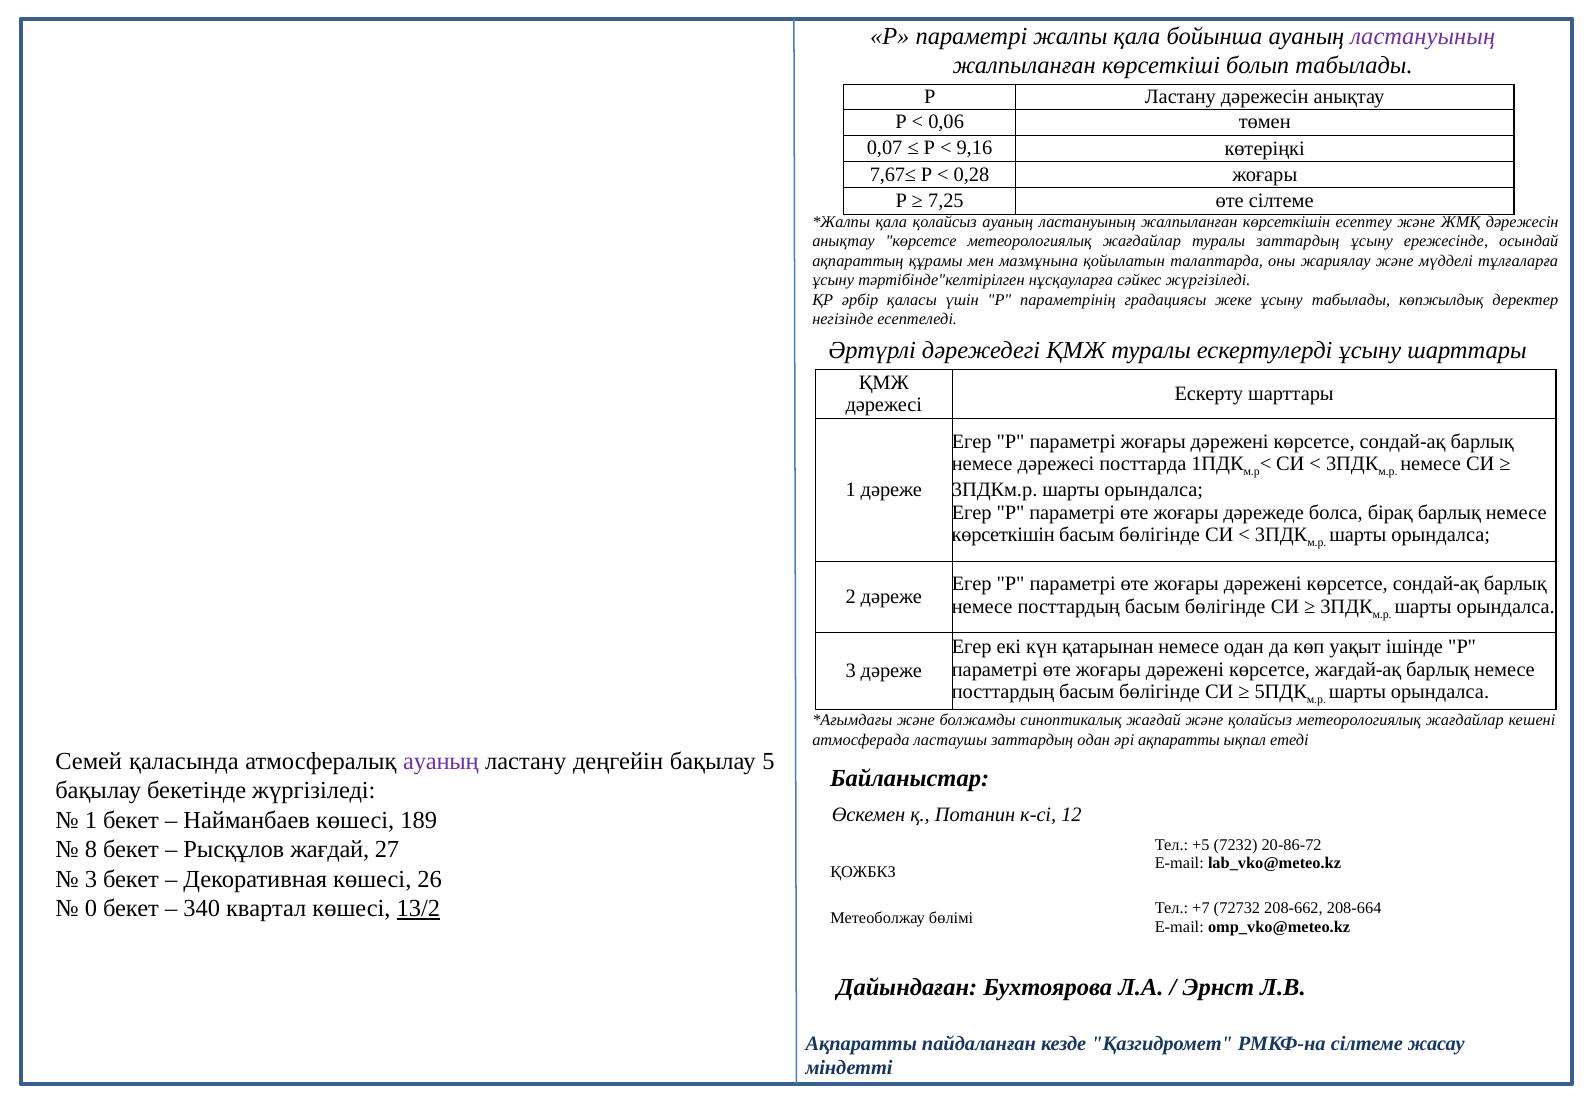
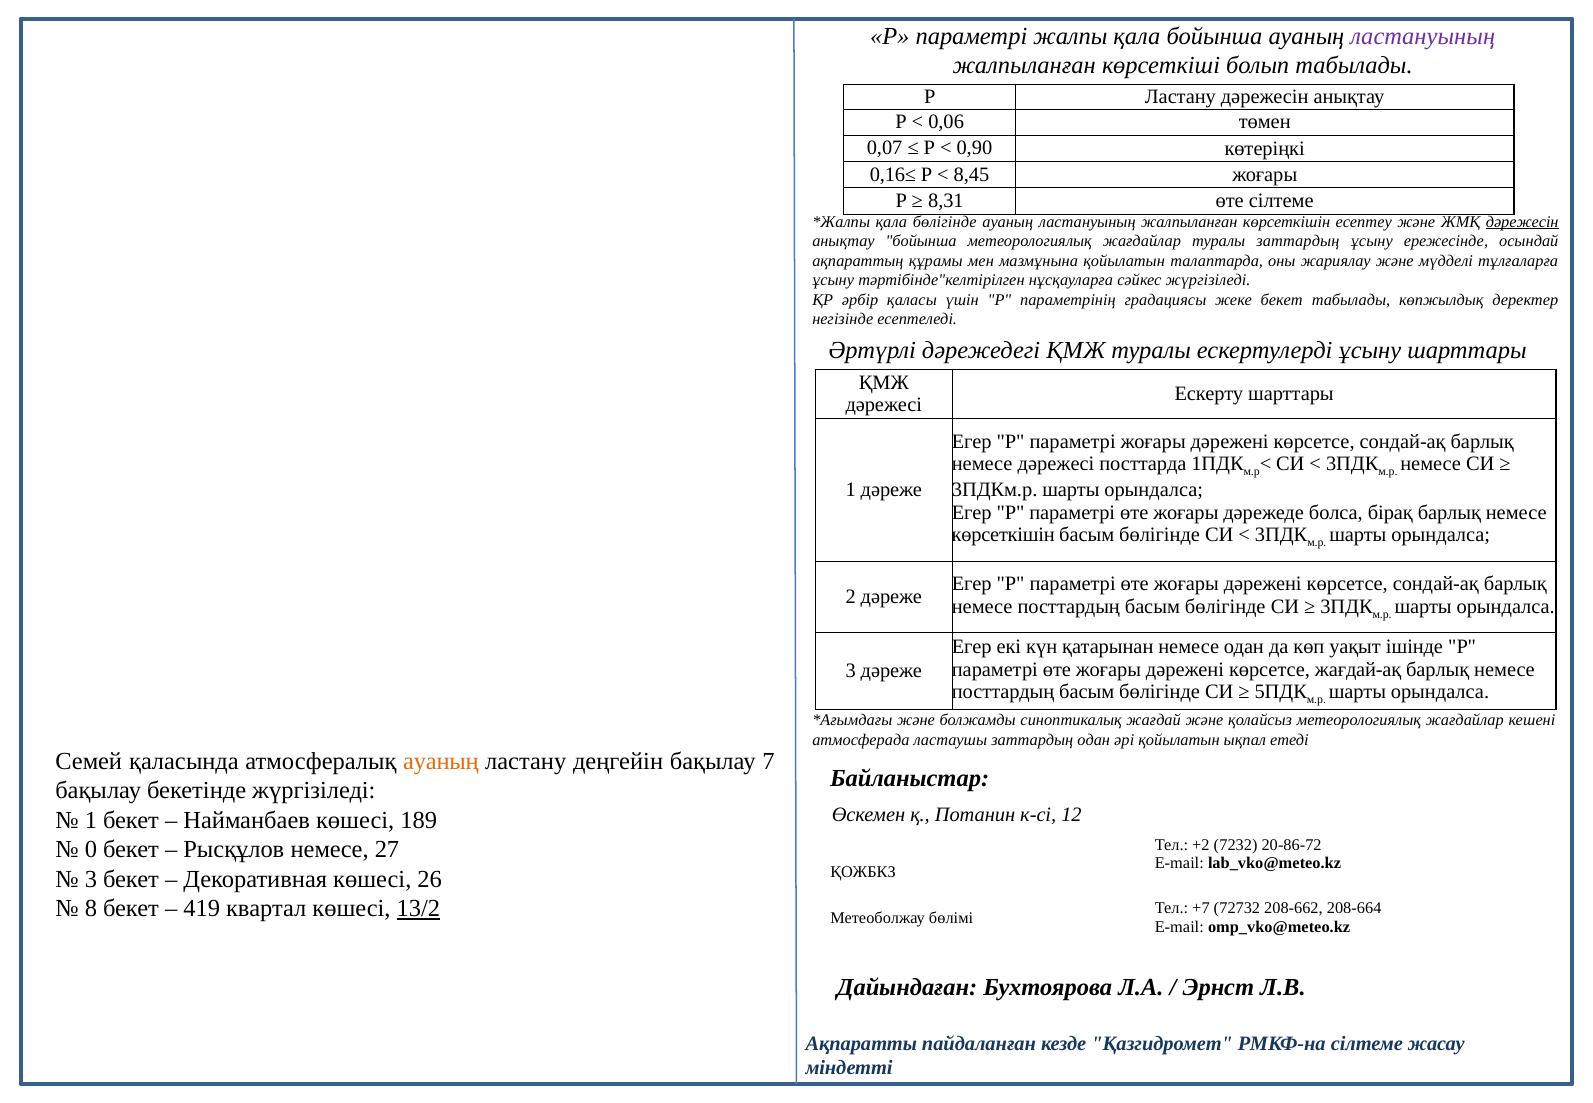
9,16: 9,16 -> 0,90
7,67≤: 7,67≤ -> 0,16≤
0,28: 0,28 -> 8,45
7,25: 7,25 -> 8,31
қала қолайсыз: қолайсыз -> бөлігінде
дәрежесін at (1522, 222) underline: none -> present
анықтау көрсетсе: көрсетсе -> бойынша
жеке ұсыну: ұсыну -> бекет
әрі ақпаратты: ақпаратты -> қойылатын
ауаның at (441, 761) colour: purple -> orange
5: 5 -> 7
+5: +5 -> +2
8: 8 -> 0
Рысқұлов жағдай: жағдай -> немесе
0: 0 -> 8
340: 340 -> 419
